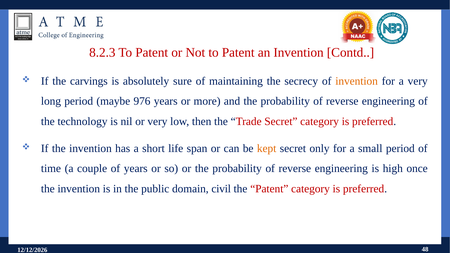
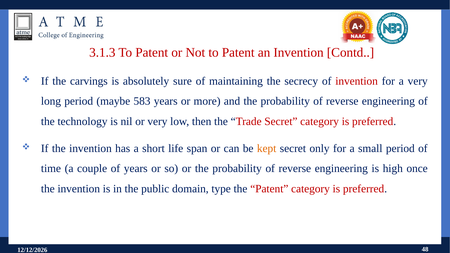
8.2.3: 8.2.3 -> 3.1.3
invention at (357, 81) colour: orange -> red
976: 976 -> 583
civil: civil -> type
